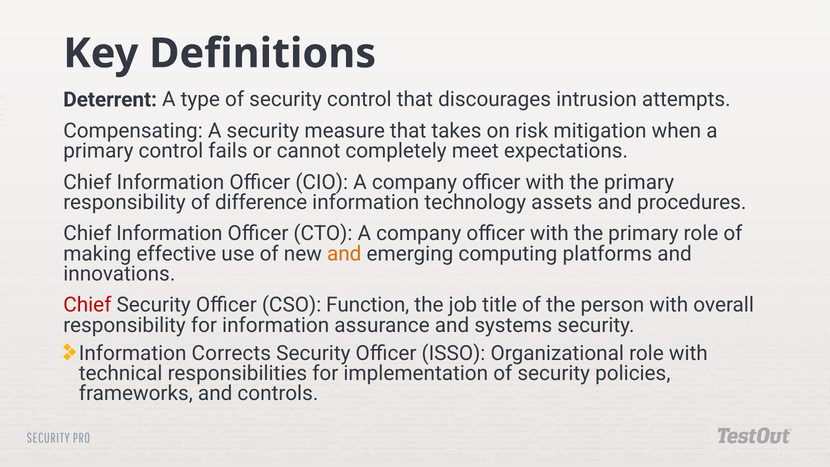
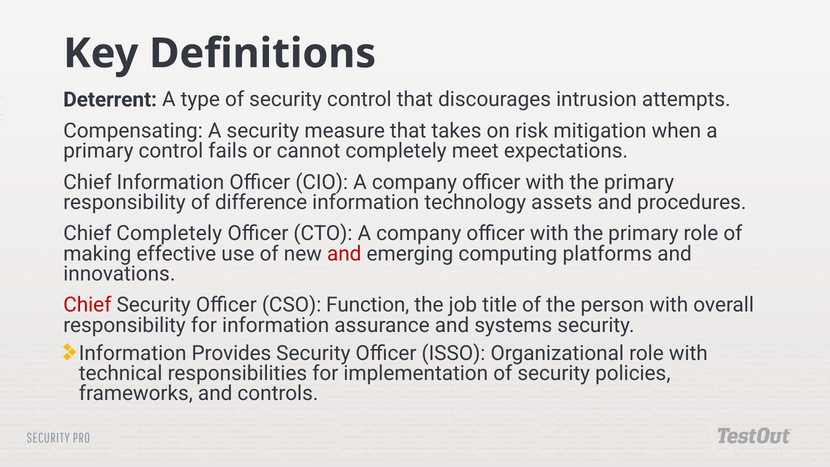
Information at (169, 233): Information -> Completely
and at (344, 254) colour: orange -> red
Corrects: Corrects -> Provides
